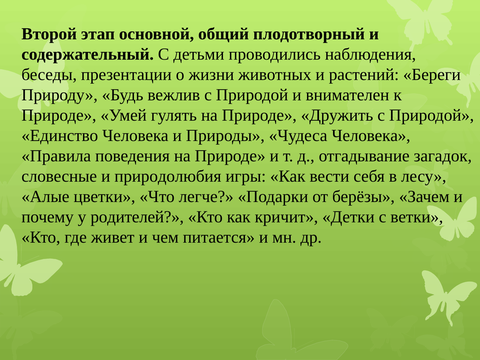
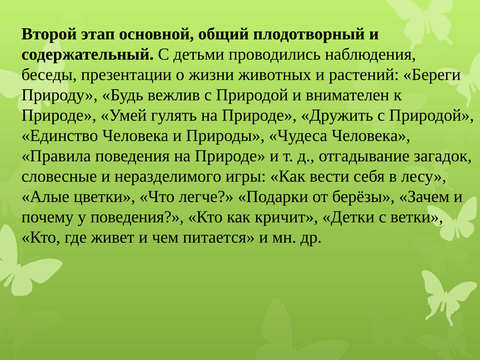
природолюбия: природолюбия -> неразделимого
у родителей: родителей -> поведения
